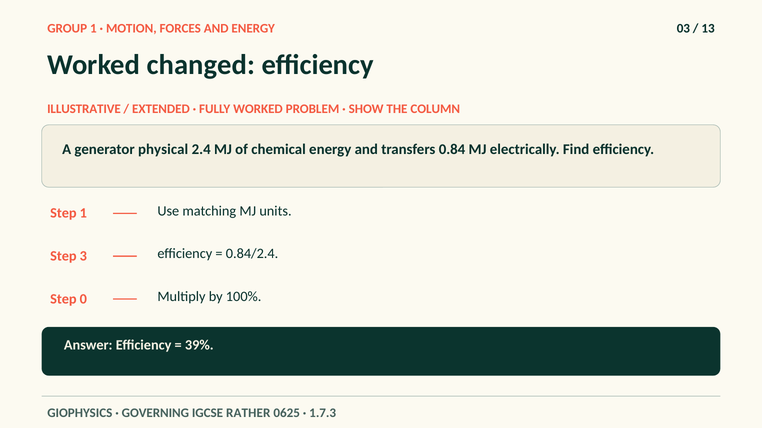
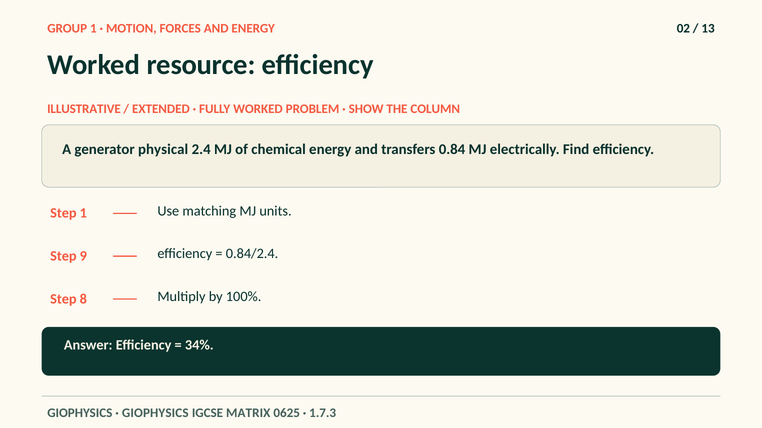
03: 03 -> 02
changed: changed -> resource
3: 3 -> 9
0: 0 -> 8
39%: 39% -> 34%
GOVERNING at (155, 413): GOVERNING -> GIOPHYSICS
RATHER: RATHER -> MATRIX
